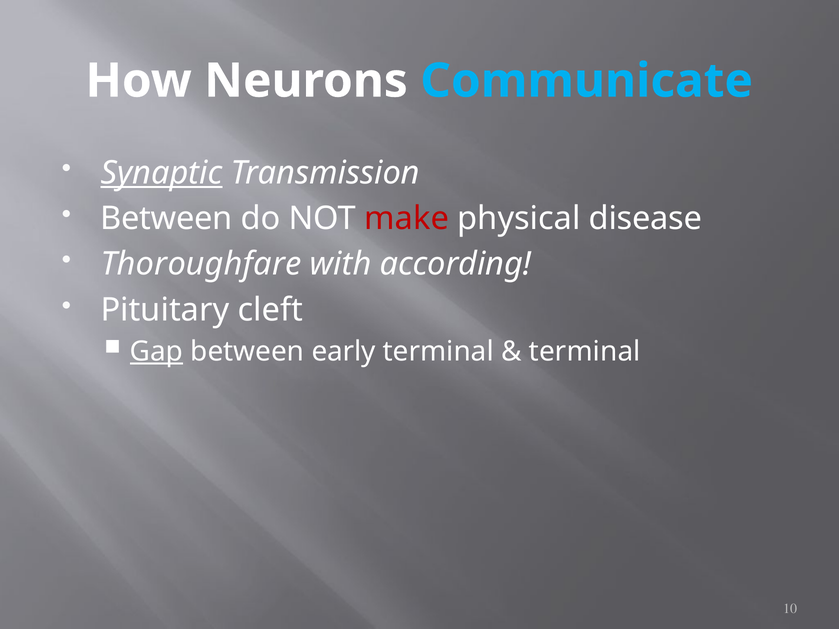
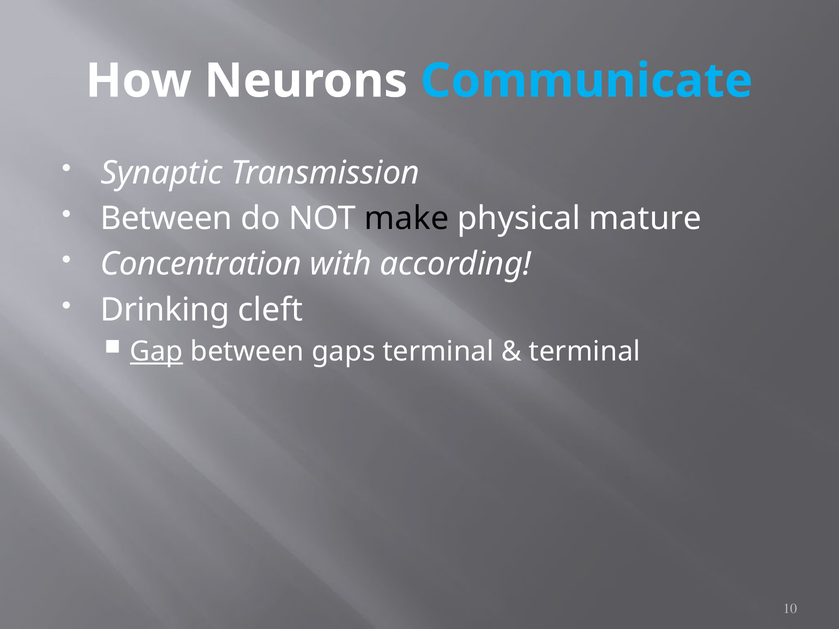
Synaptic underline: present -> none
make colour: red -> black
disease: disease -> mature
Thoroughfare: Thoroughfare -> Concentration
Pituitary: Pituitary -> Drinking
early: early -> gaps
